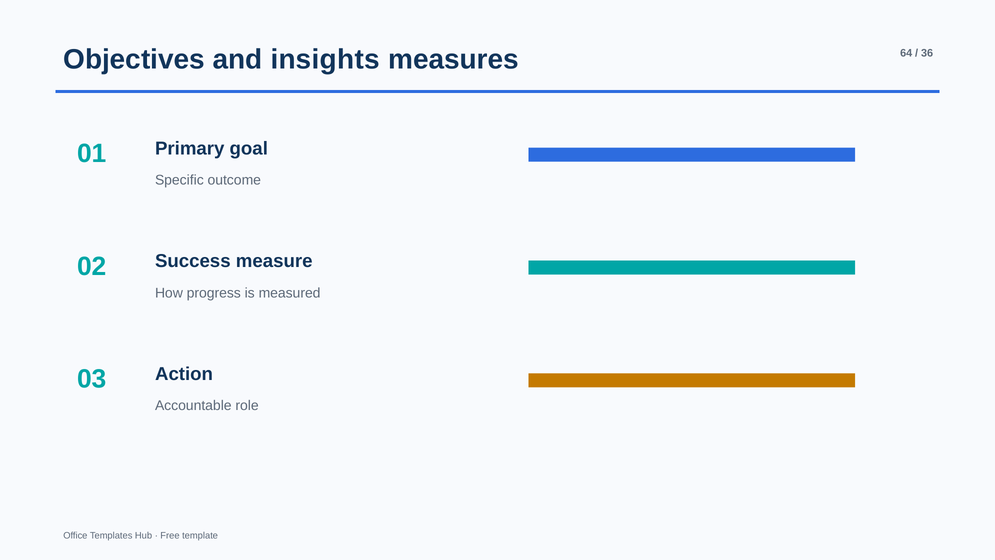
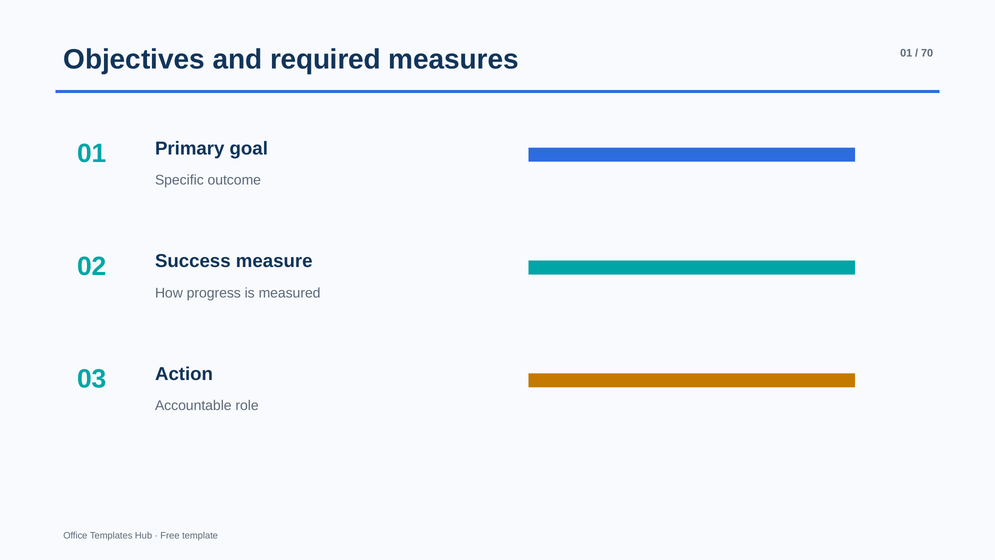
insights: insights -> required
measures 64: 64 -> 01
36: 36 -> 70
